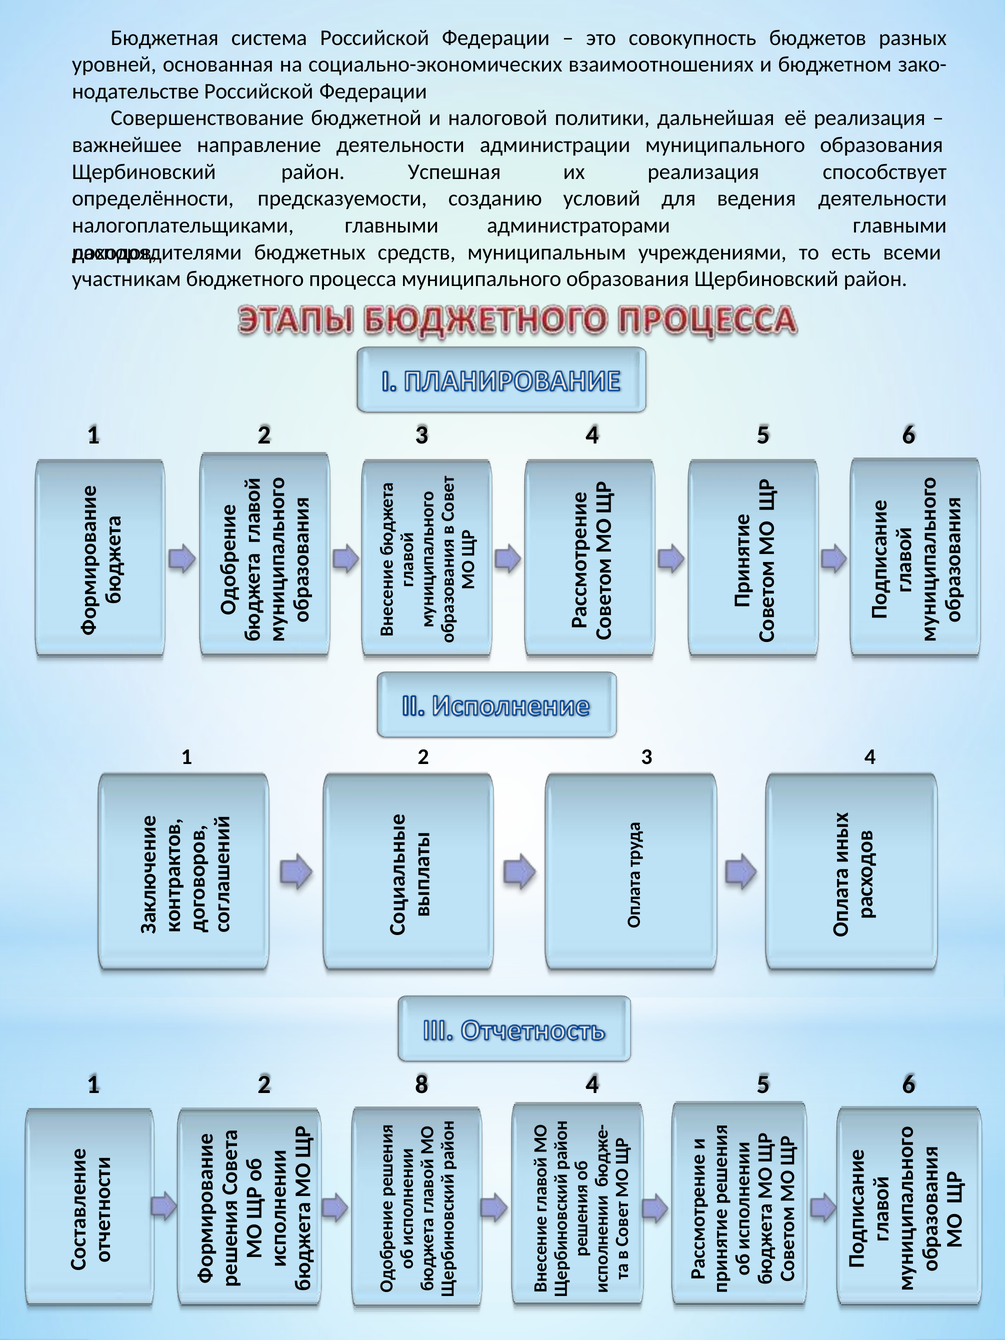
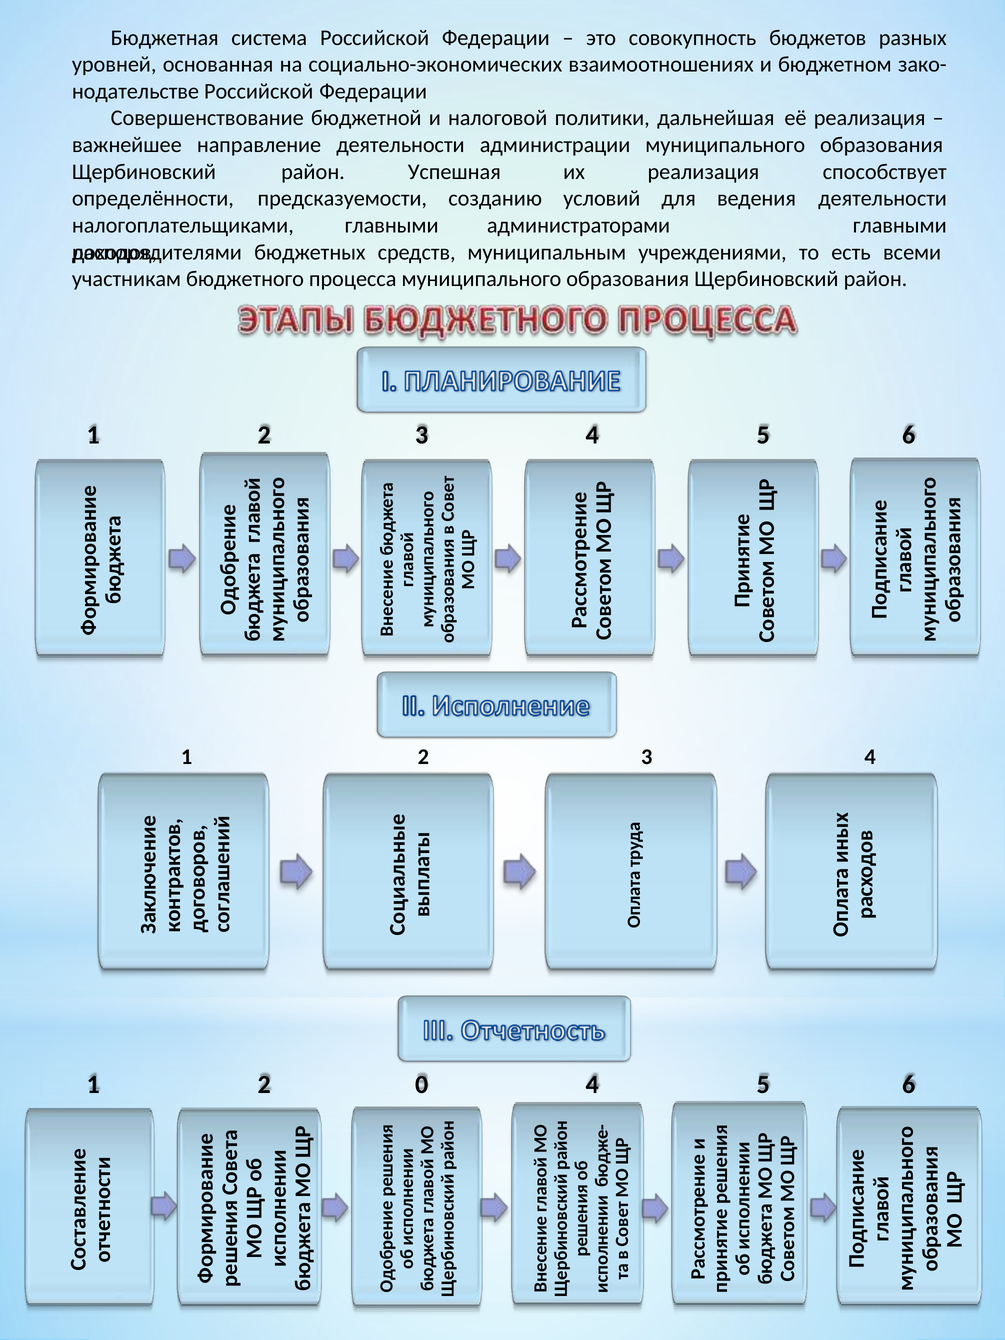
8: 8 -> 0
